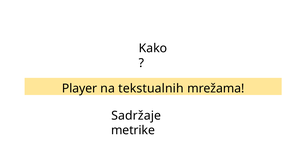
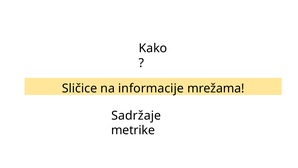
Player: Player -> Sličice
tekstualnih: tekstualnih -> informacije
